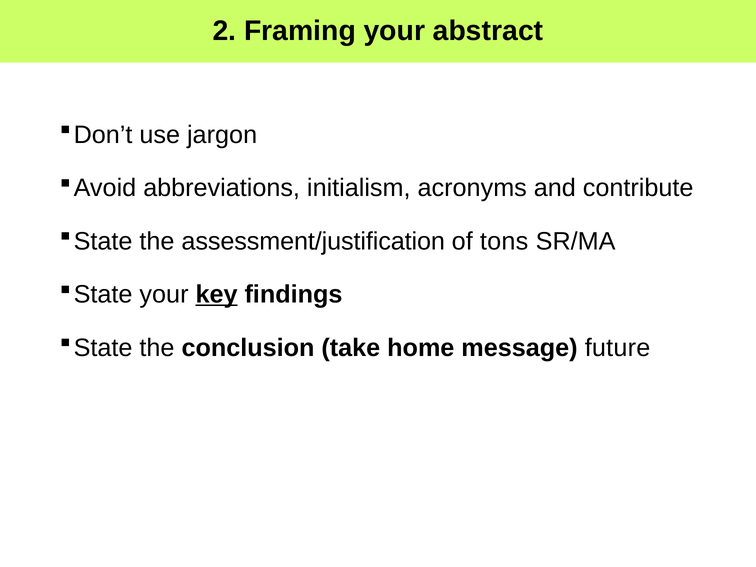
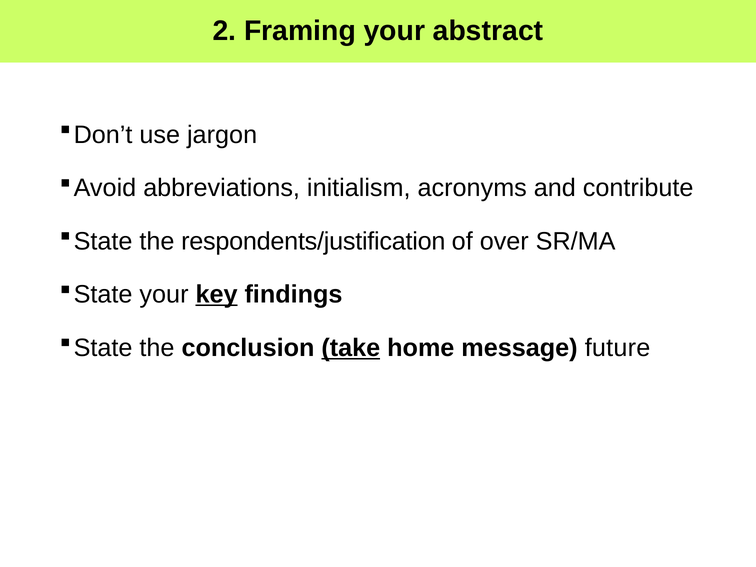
assessment/justification: assessment/justification -> respondents/justification
tons: tons -> over
take underline: none -> present
